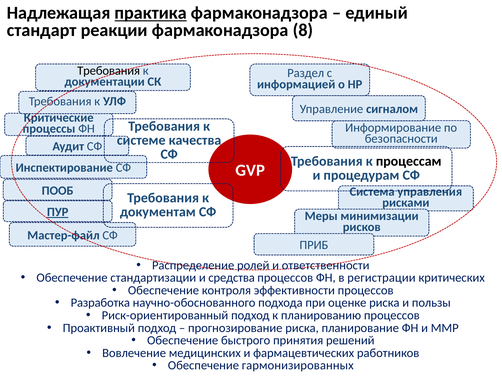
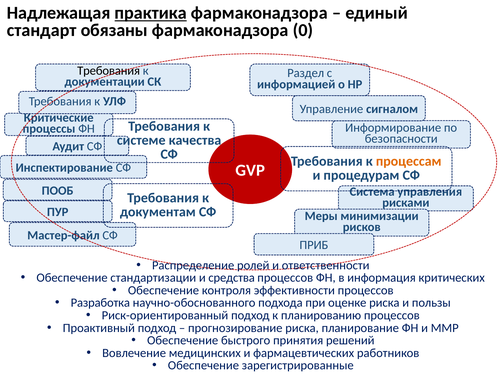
реакции: реакции -> обязаны
8: 8 -> 0
процессам colour: black -> orange
ПУР underline: present -> none
регистрации: регистрации -> информация
гармонизированных: гармонизированных -> зарегистрированные
